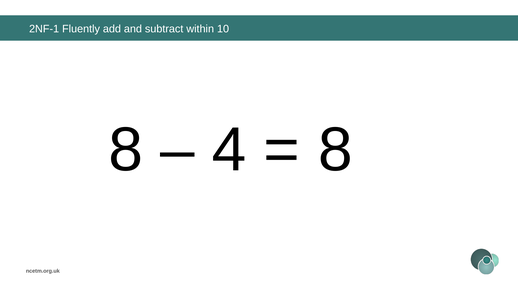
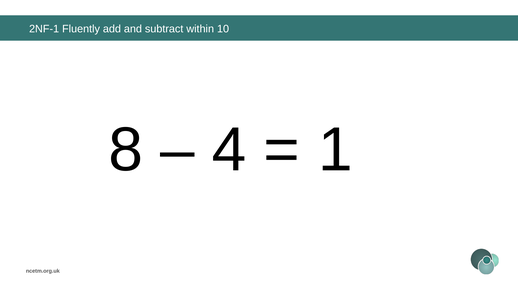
8 at (336, 150): 8 -> 1
